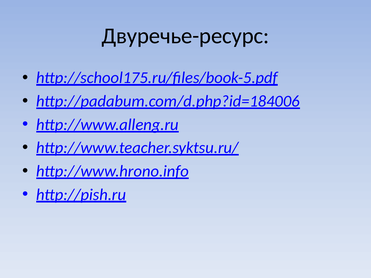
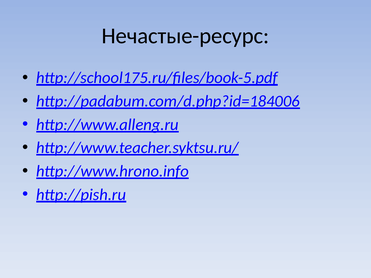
Двуречье-ресурс: Двуречье-ресурс -> Нечастые-ресурс
